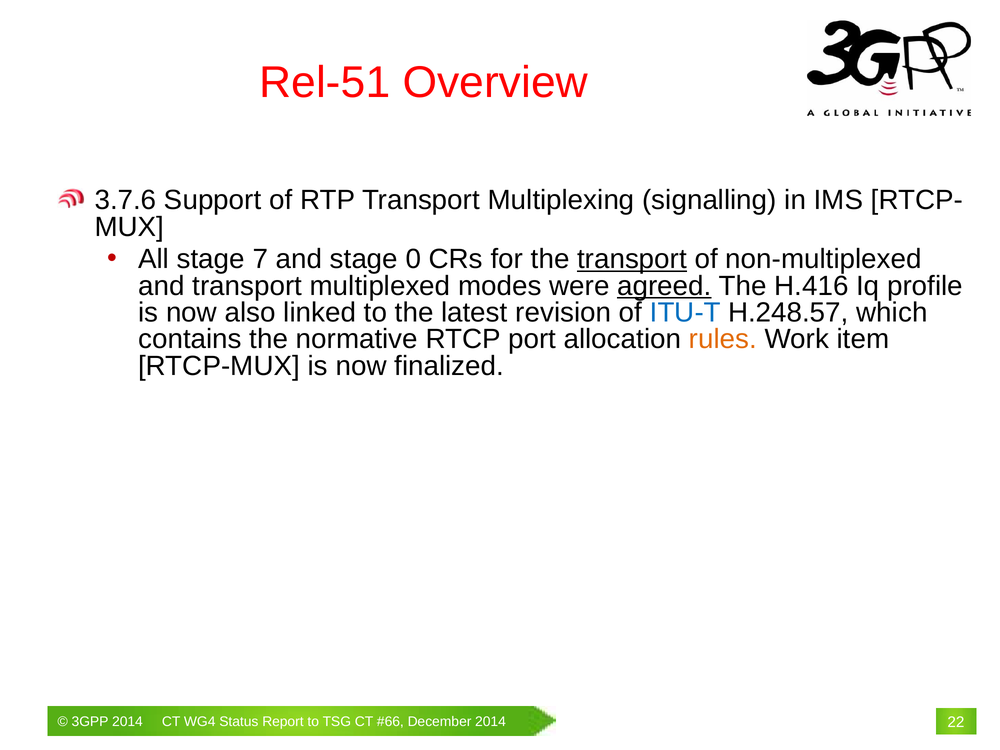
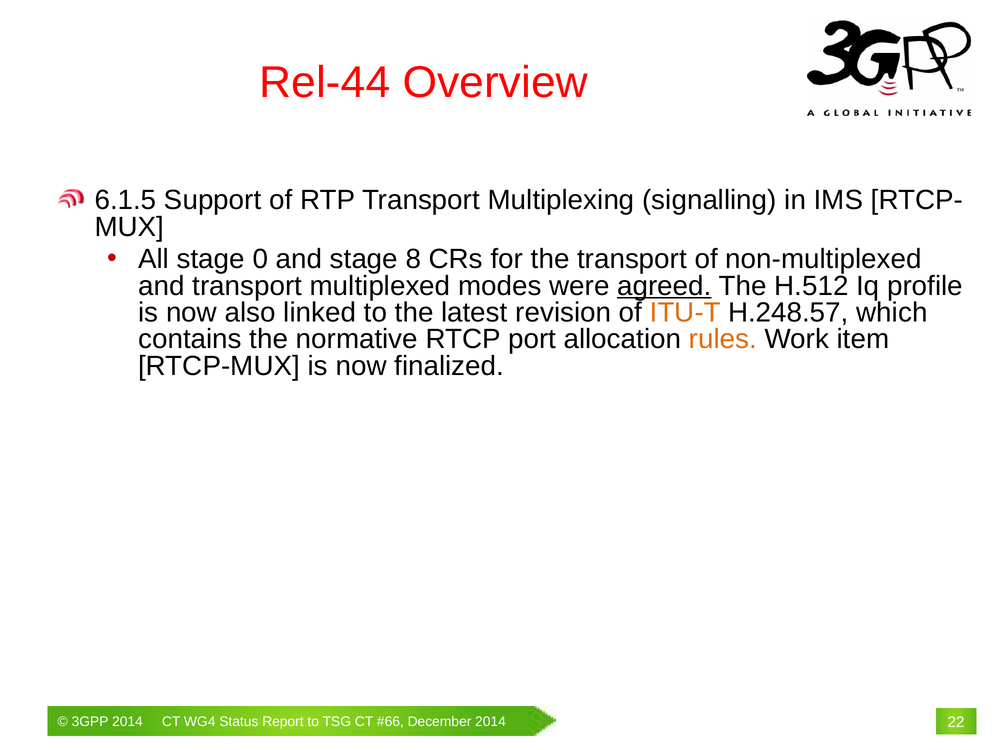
Rel-51: Rel-51 -> Rel-44
3.7.6: 3.7.6 -> 6.1.5
7: 7 -> 0
0: 0 -> 8
transport at (632, 259) underline: present -> none
H.416: H.416 -> H.512
ITU-T colour: blue -> orange
